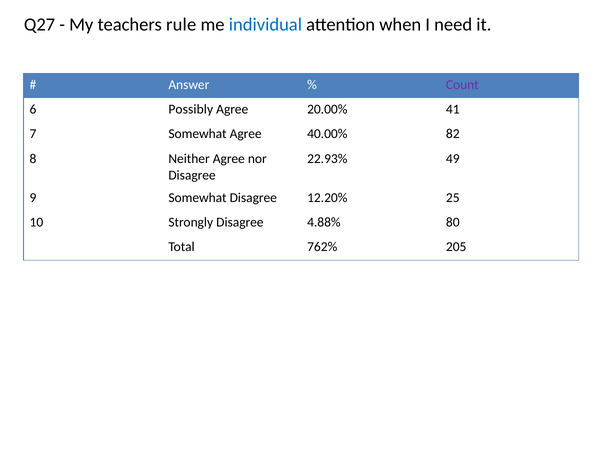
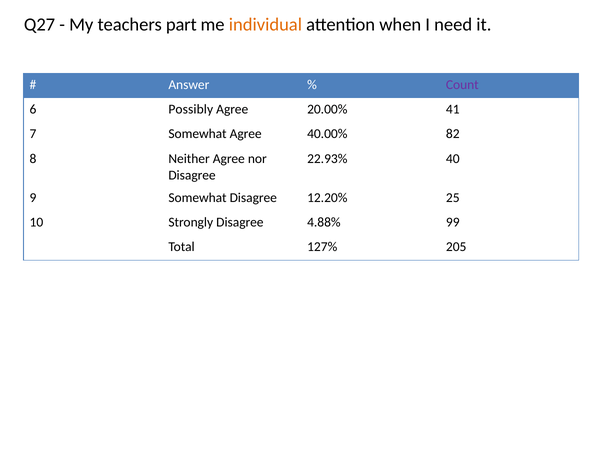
rule: rule -> part
individual colour: blue -> orange
49: 49 -> 40
80: 80 -> 99
762%: 762% -> 127%
